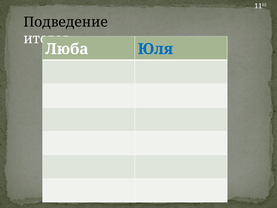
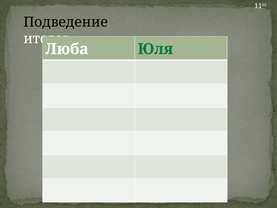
Юля colour: blue -> green
